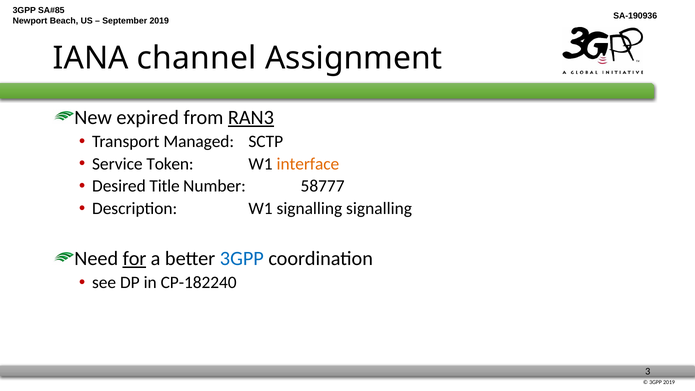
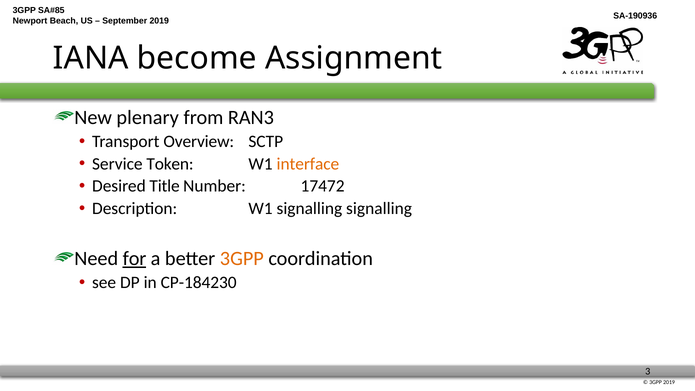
channel: channel -> become
expired: expired -> plenary
RAN3 underline: present -> none
Managed: Managed -> Overview
58777: 58777 -> 17472
3GPP at (242, 258) colour: blue -> orange
CP-182240: CP-182240 -> CP-184230
